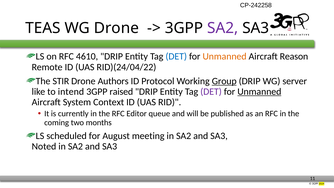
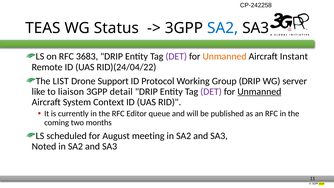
WG Drone: Drone -> Status
SA2 at (223, 28) colour: purple -> blue
4610: 4610 -> 3683
DET at (176, 56) colour: blue -> purple
Reason: Reason -> Instant
STIR: STIR -> LIST
Authors: Authors -> Support
Group underline: present -> none
intend: intend -> liaison
raised: raised -> detail
